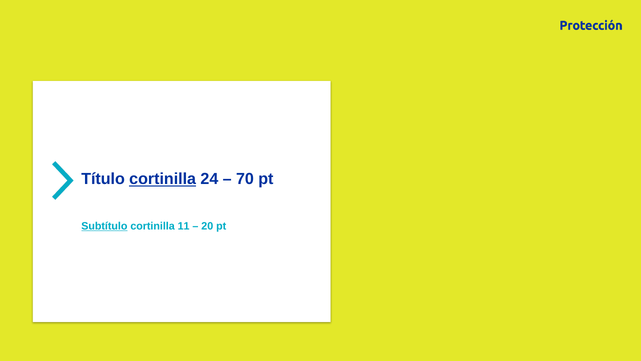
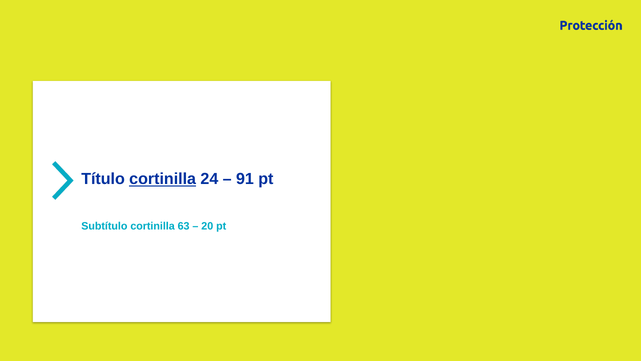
70: 70 -> 91
Subtítulo underline: present -> none
11: 11 -> 63
